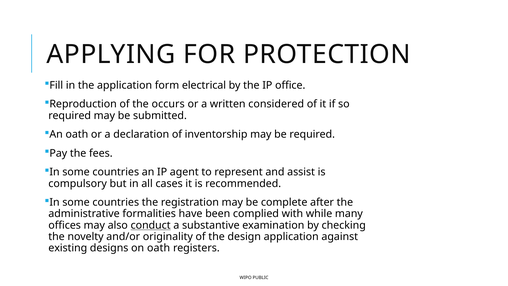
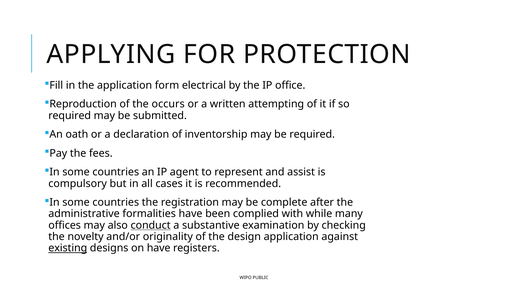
considered: considered -> attempting
existing underline: none -> present
on oath: oath -> have
